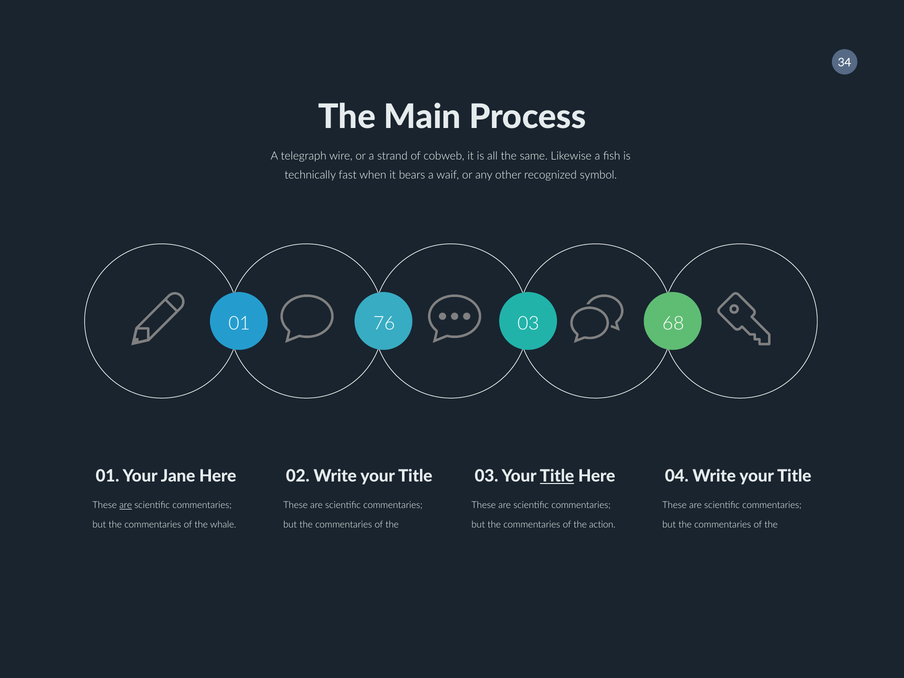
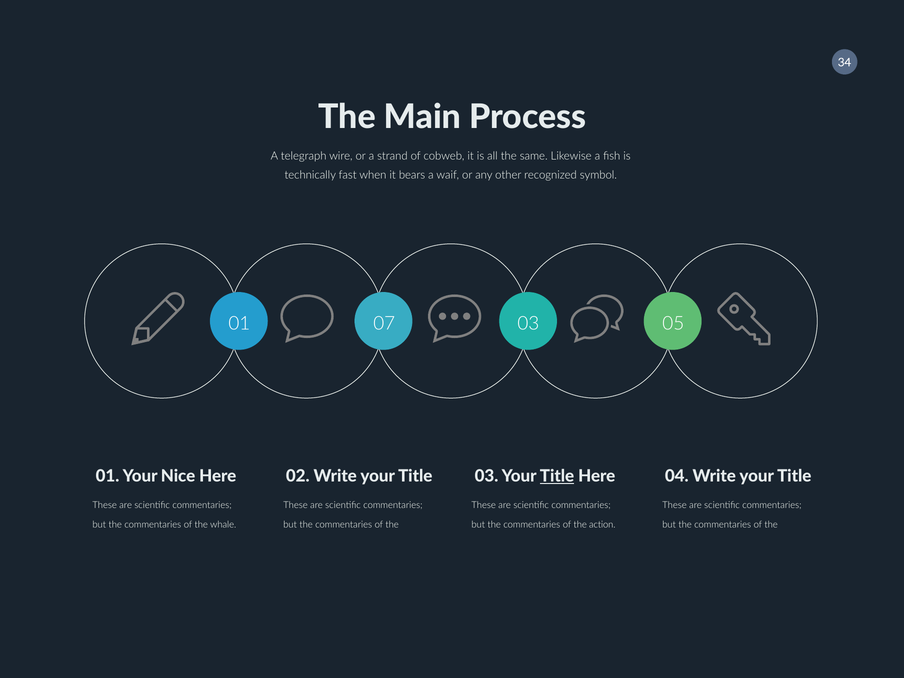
76: 76 -> 07
68: 68 -> 05
Jane: Jane -> Nice
are at (126, 505) underline: present -> none
